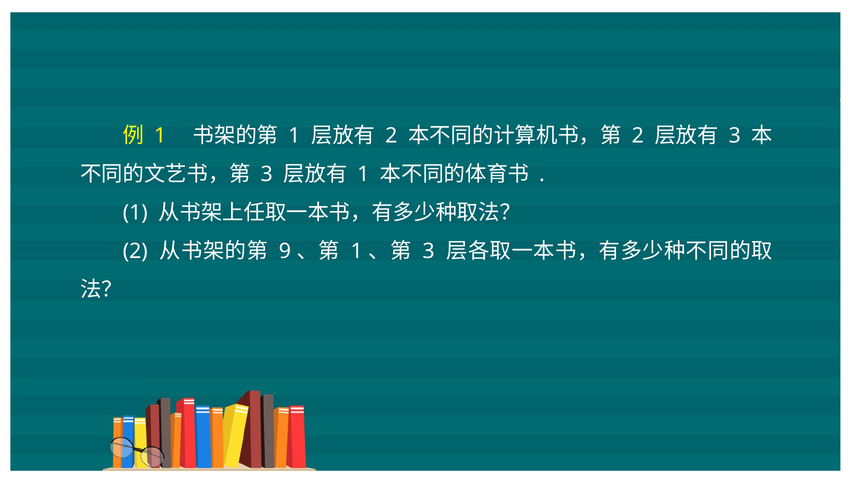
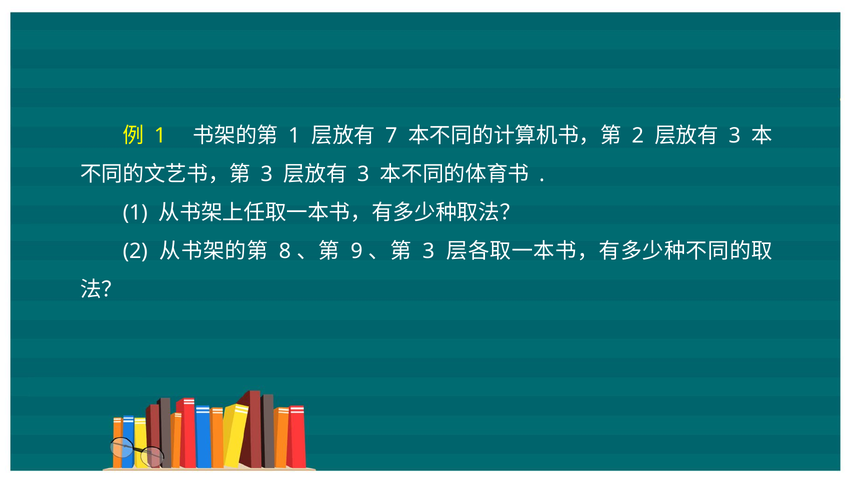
2 at (391, 136): 2 -> 7
1 at (363, 174): 1 -> 3
9: 9 -> 8
1 at (357, 251): 1 -> 9
